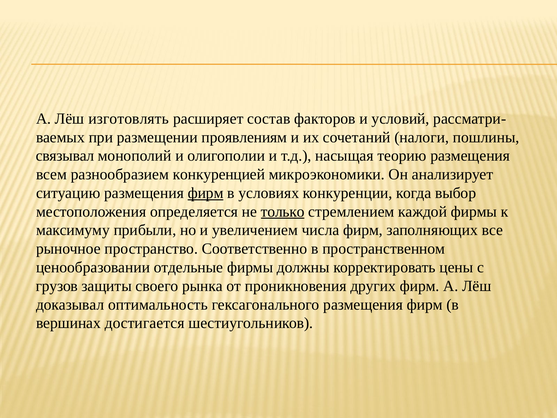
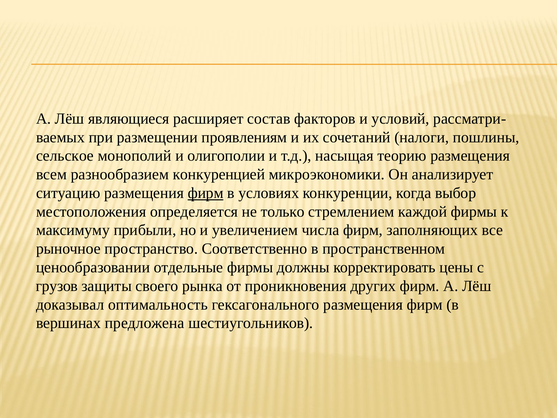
изготовлять: изготовлять -> являющиеся
связывал: связывал -> сельское
только underline: present -> none
достигается: достигается -> предложена
